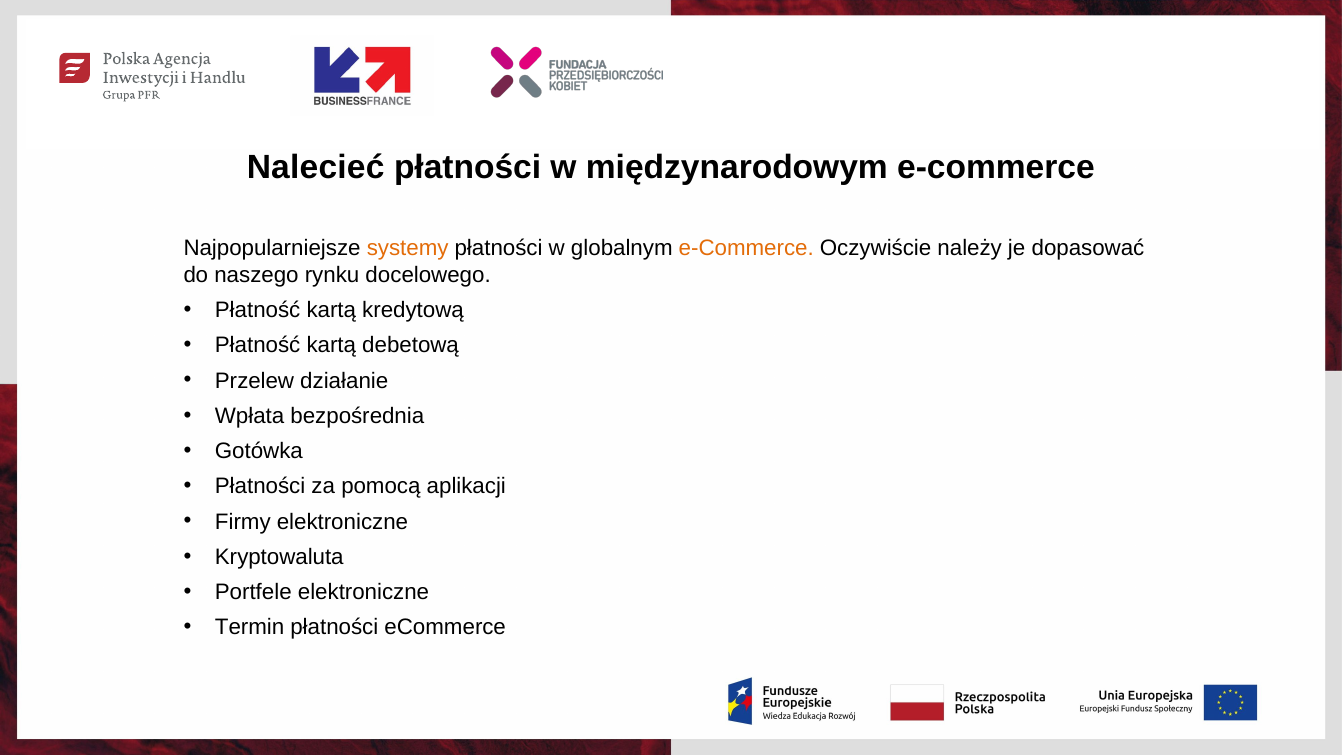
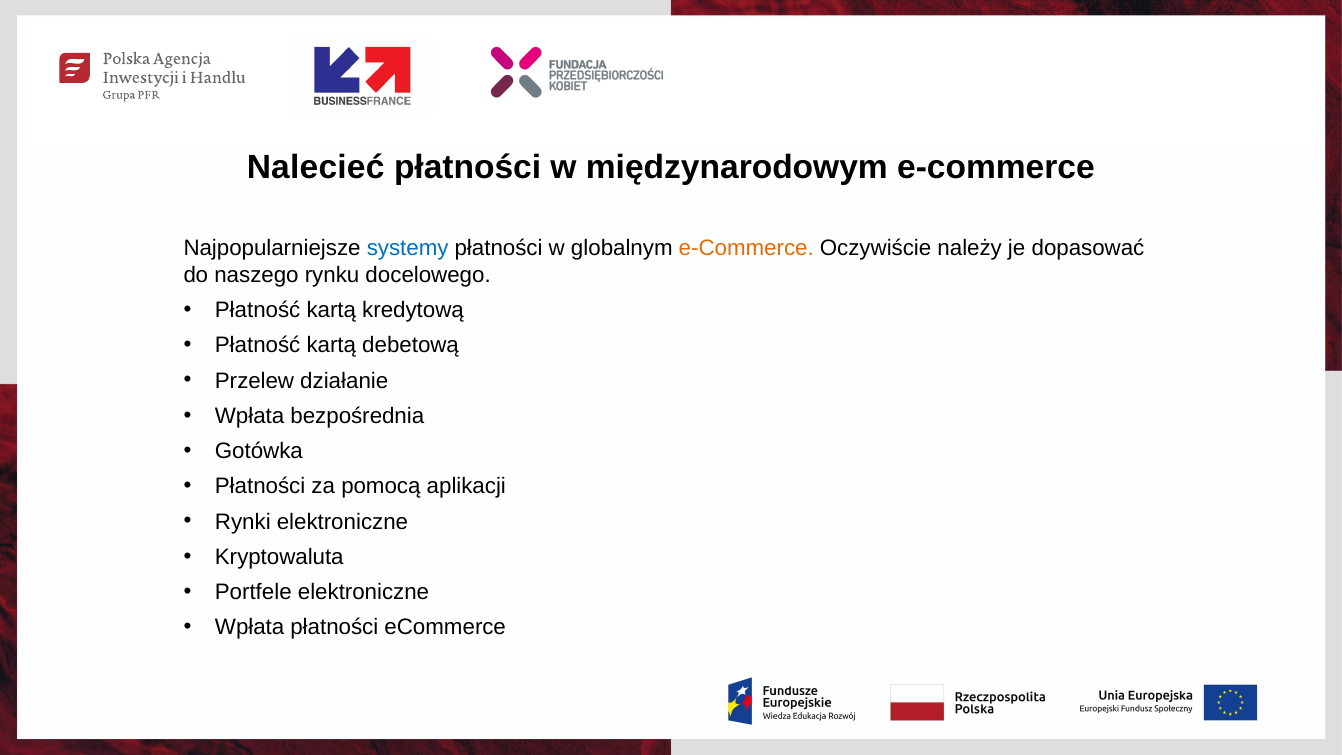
systemy colour: orange -> blue
Firmy: Firmy -> Rynki
Termin at (250, 627): Termin -> Wpłata
